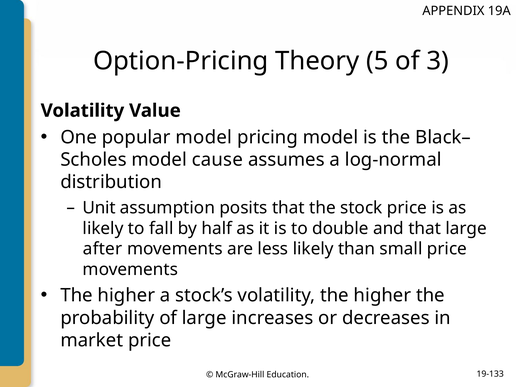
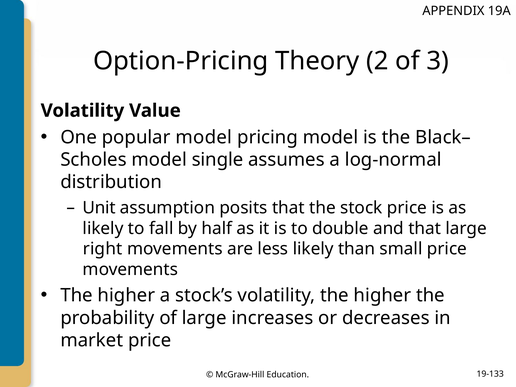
5: 5 -> 2
cause: cause -> single
after: after -> right
